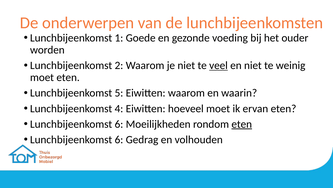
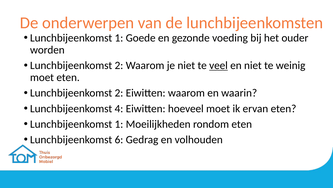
5 at (119, 93): 5 -> 2
6 at (119, 124): 6 -> 1
eten at (242, 124) underline: present -> none
